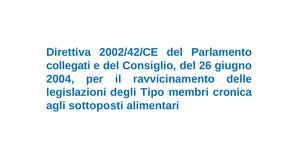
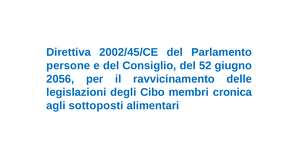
2002/42/CE: 2002/42/CE -> 2002/45/CE
collegati: collegati -> persone
26: 26 -> 52
2004: 2004 -> 2056
Tipo: Tipo -> Cibo
